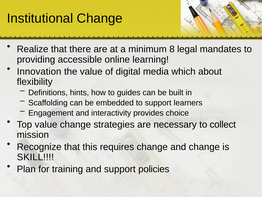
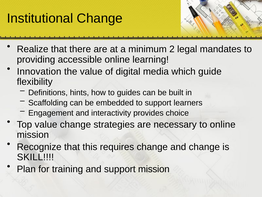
8: 8 -> 2
about: about -> guide
to collect: collect -> online
support policies: policies -> mission
